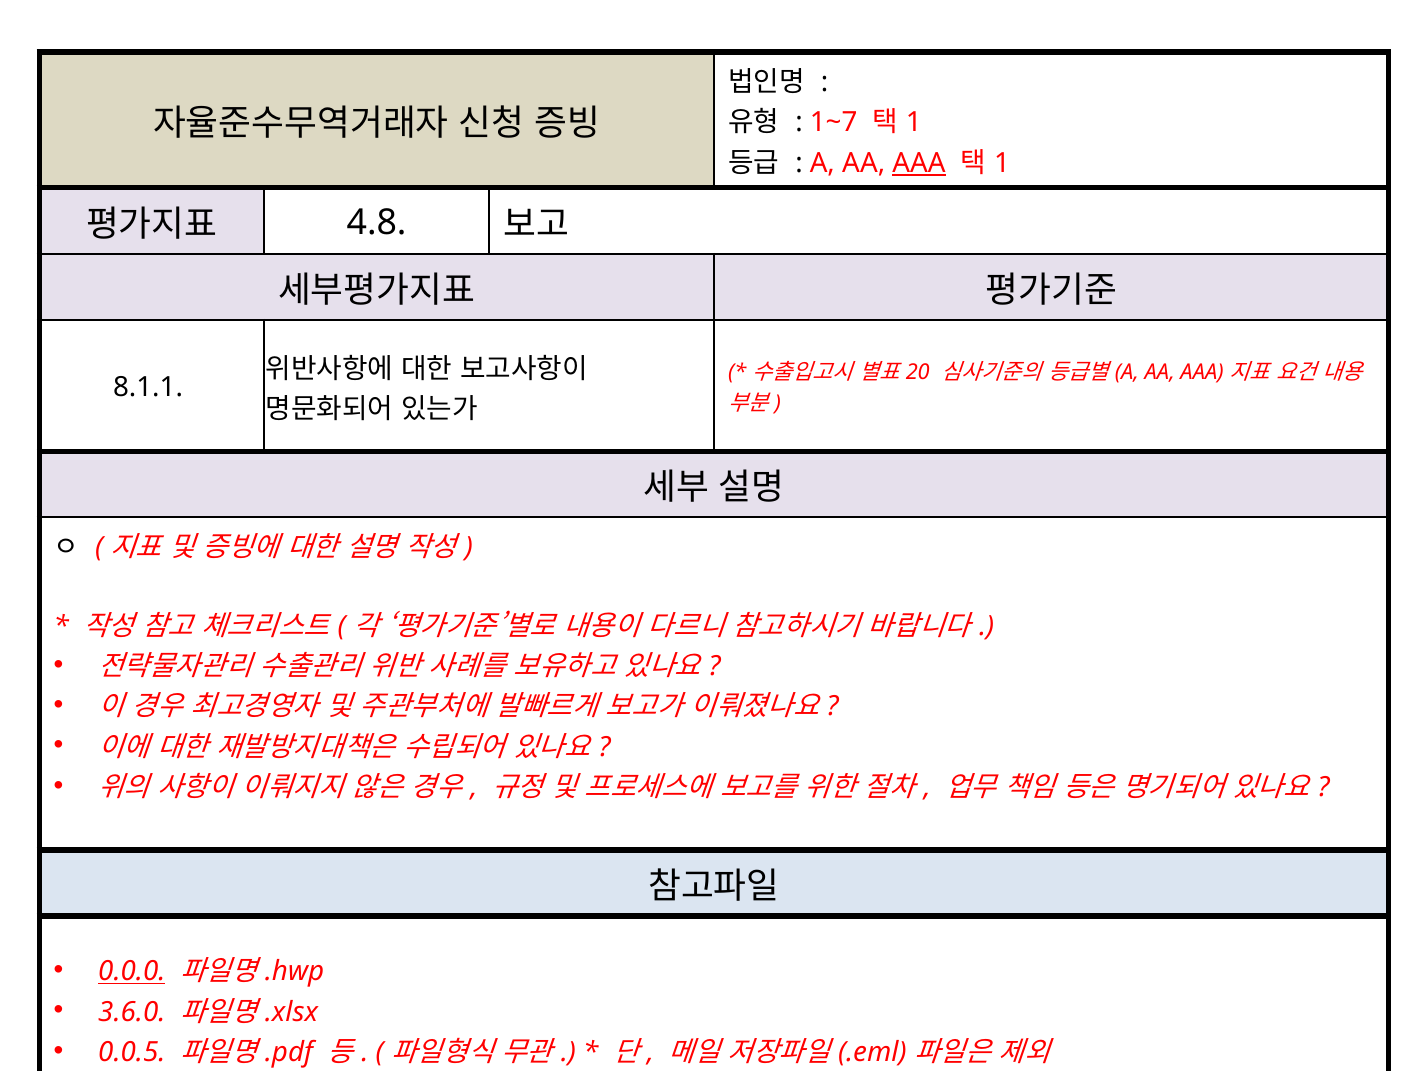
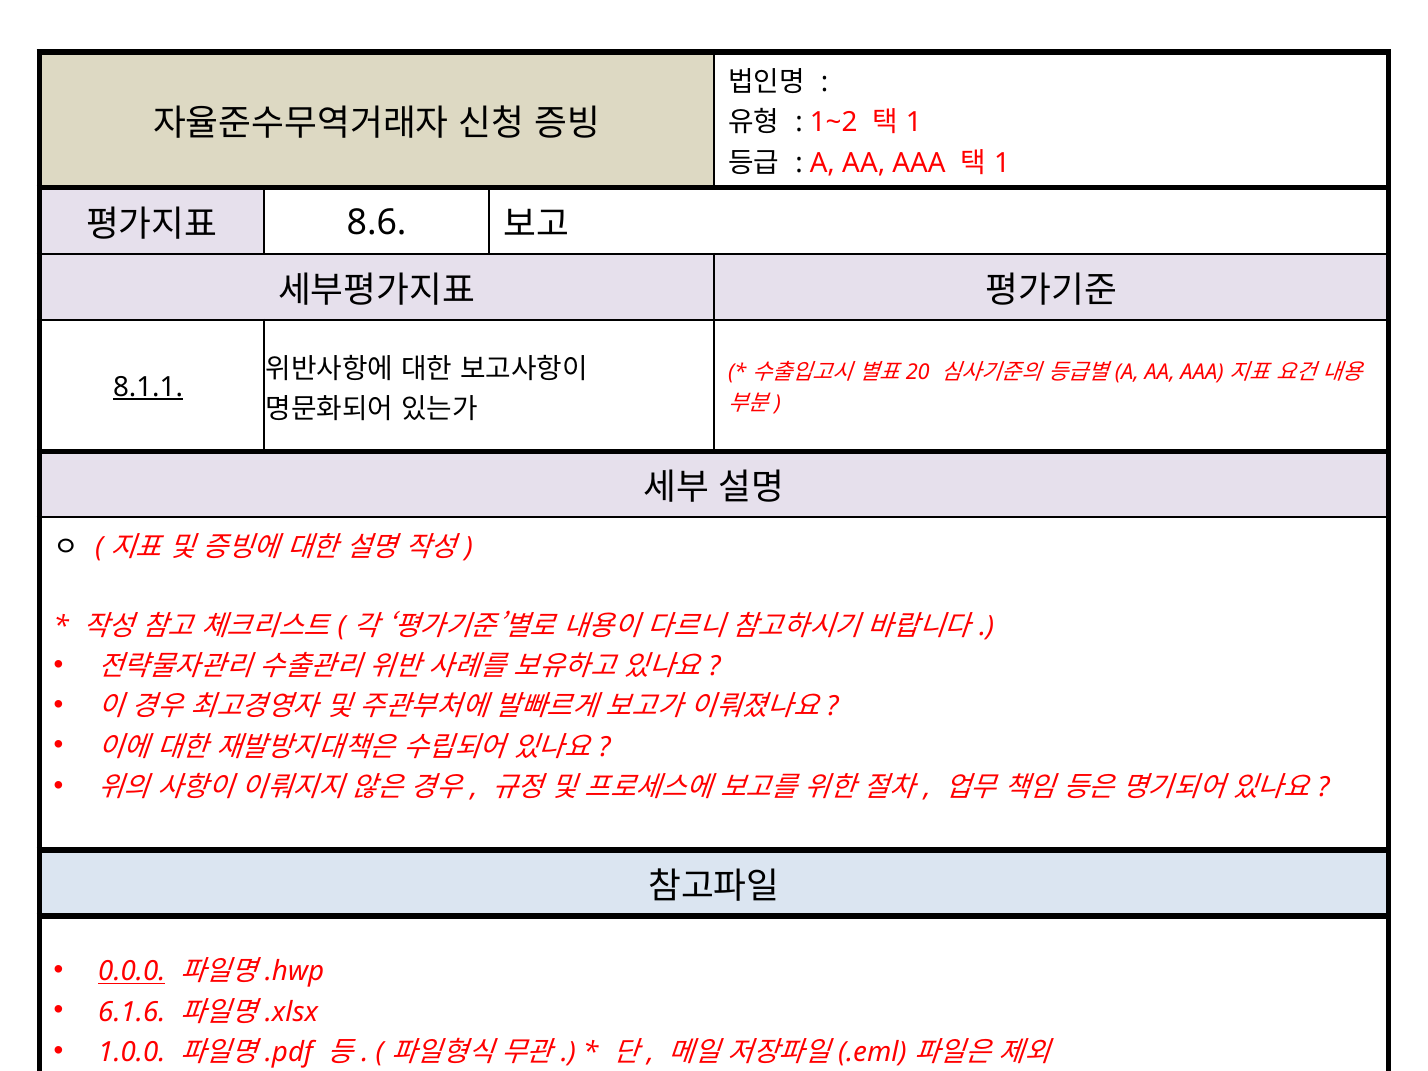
1~7: 1~7 -> 1~2
AAA underline: present -> none
4.8: 4.8 -> 8.6
8.1.1 underline: none -> present
3.6.0: 3.6.0 -> 6.1.6
0.0.5: 0.0.5 -> 1.0.0
